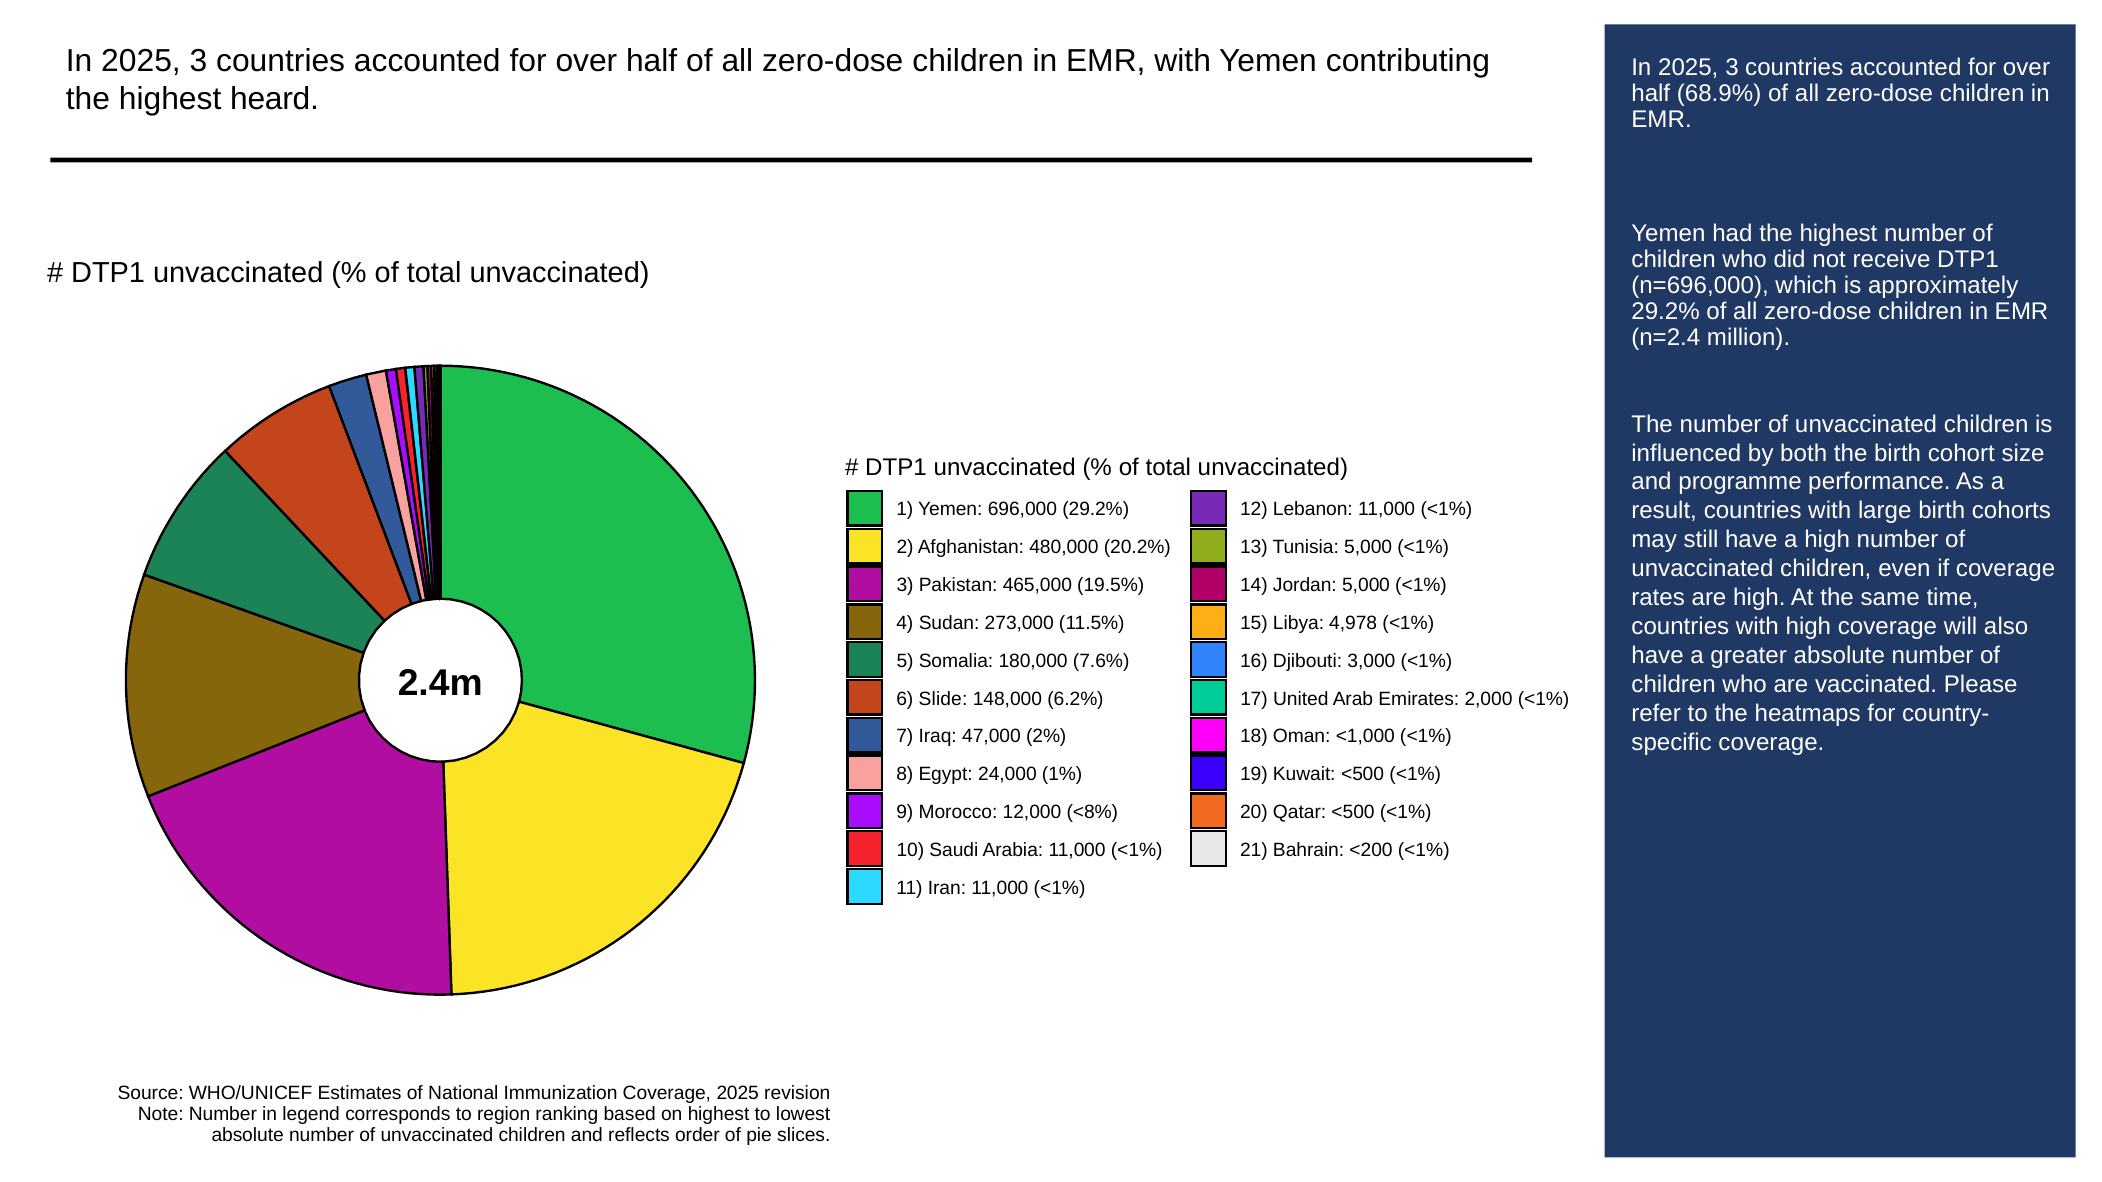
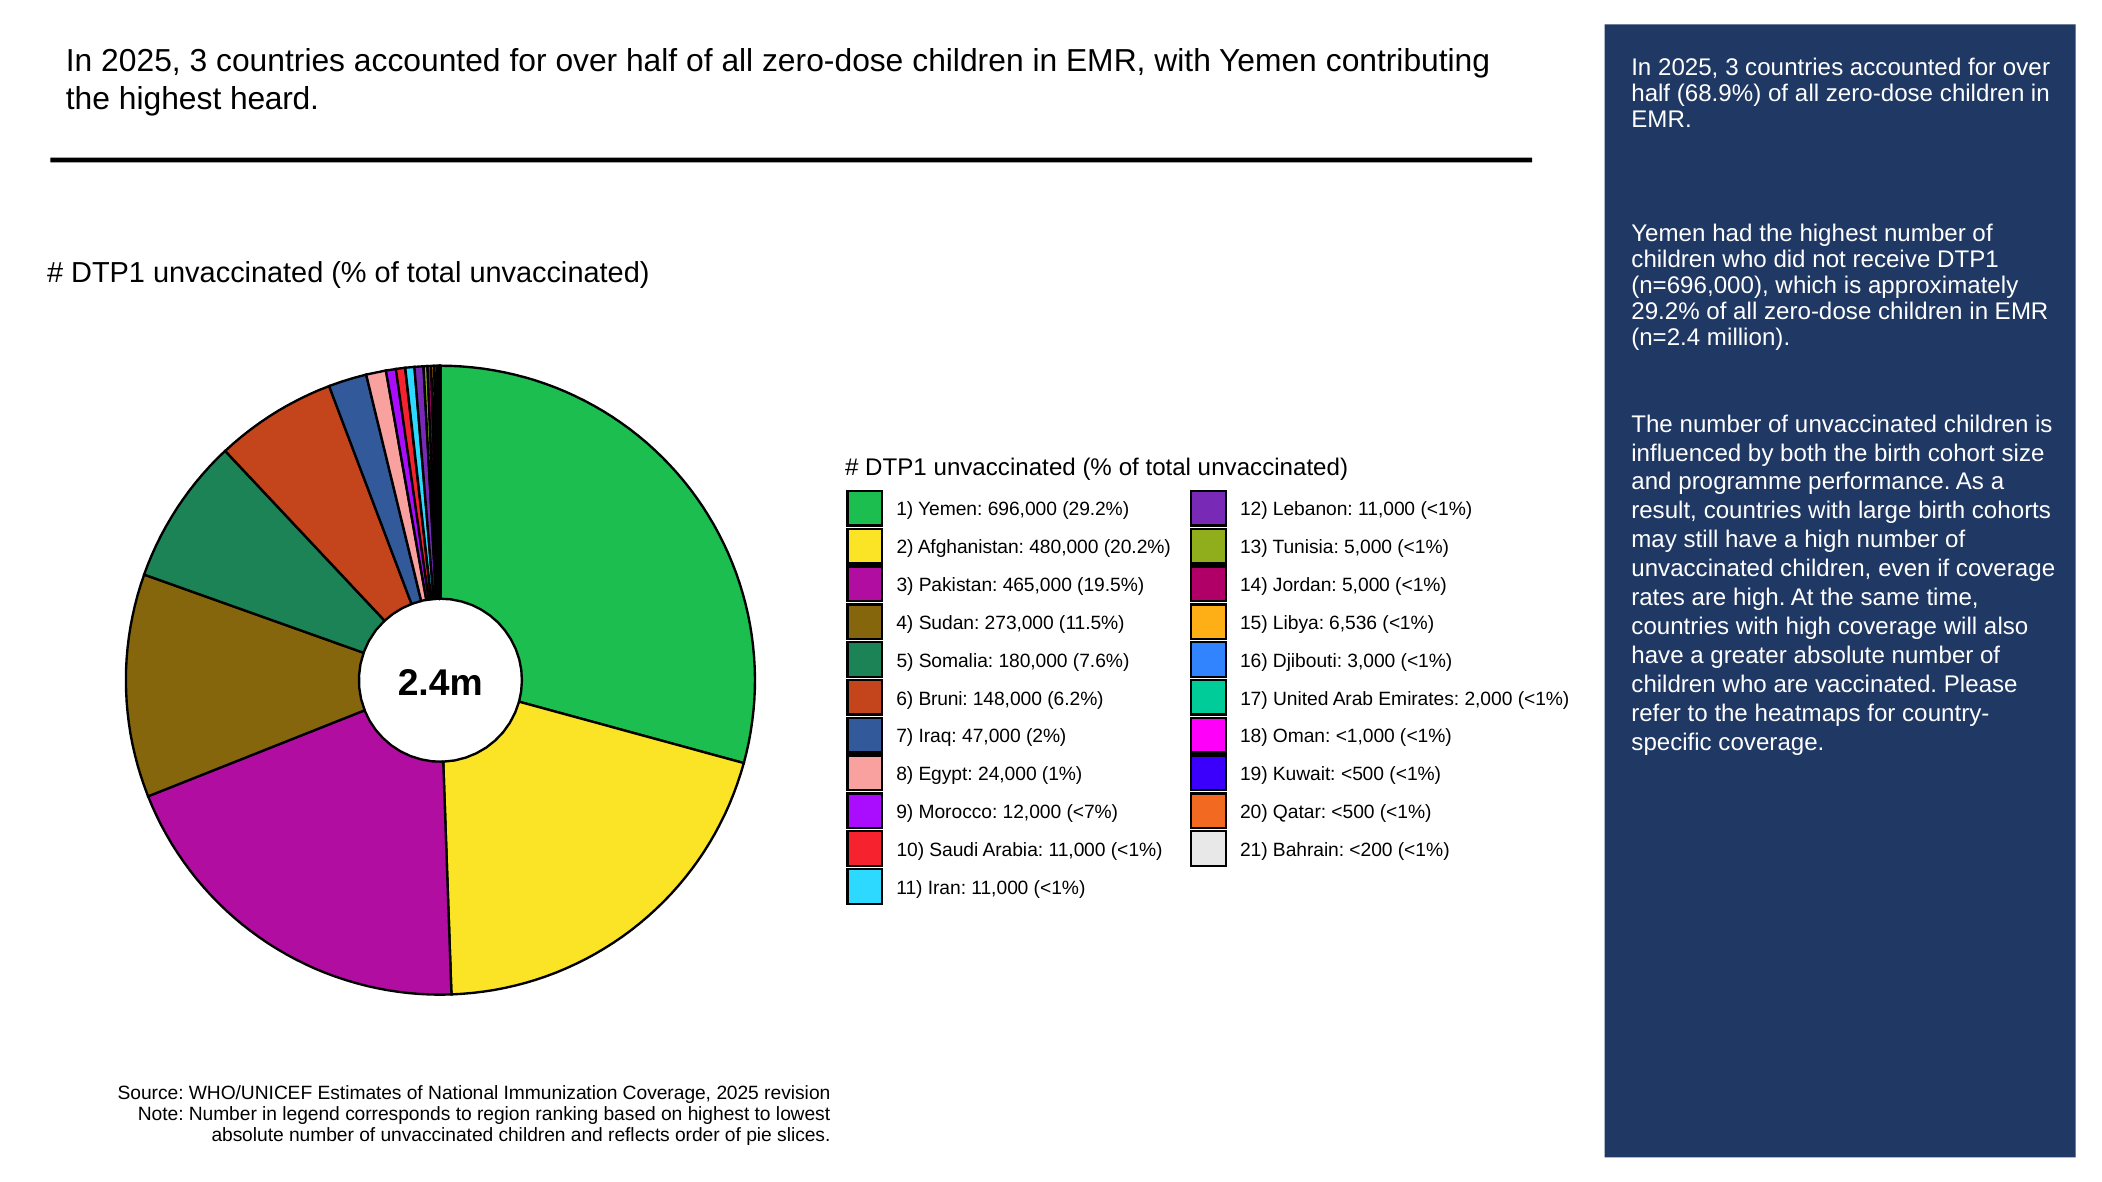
4,978: 4,978 -> 6,536
Slide: Slide -> Bruni
<8%: <8% -> <7%
